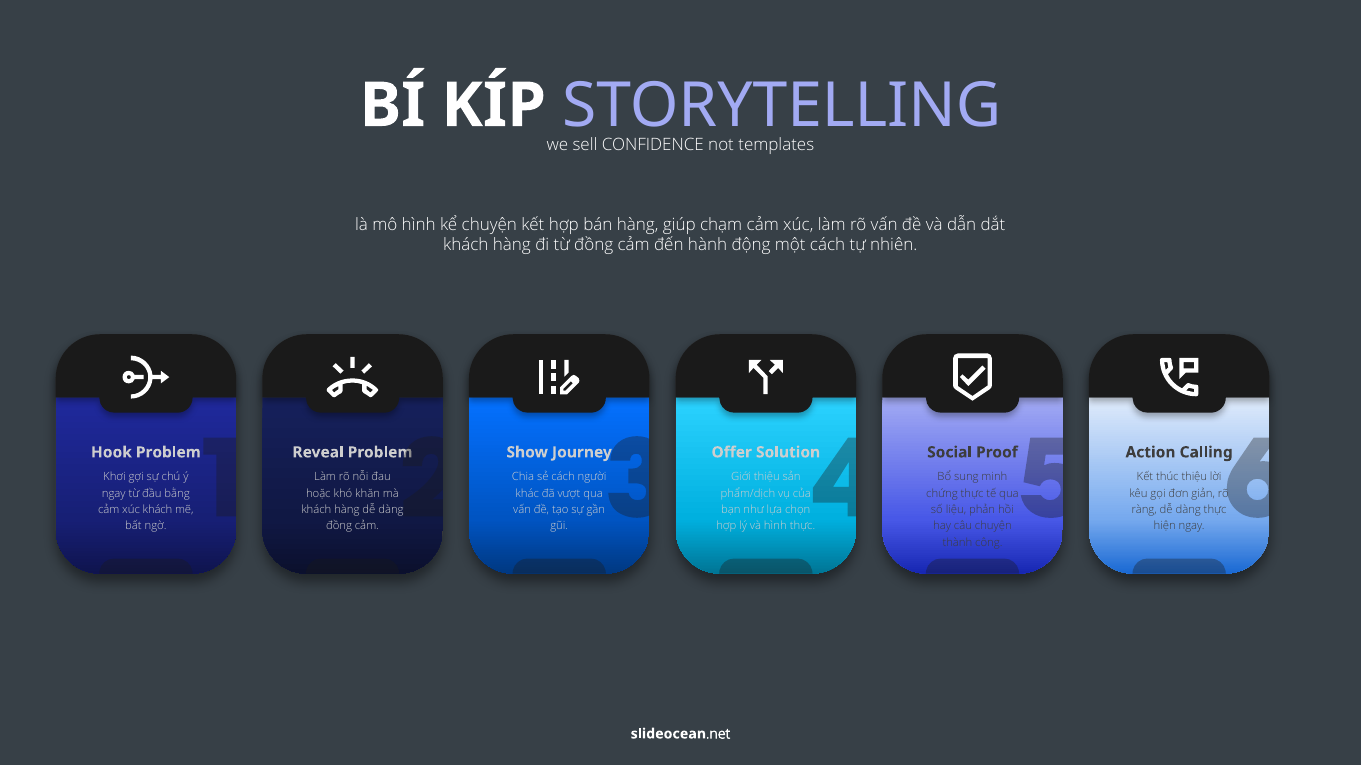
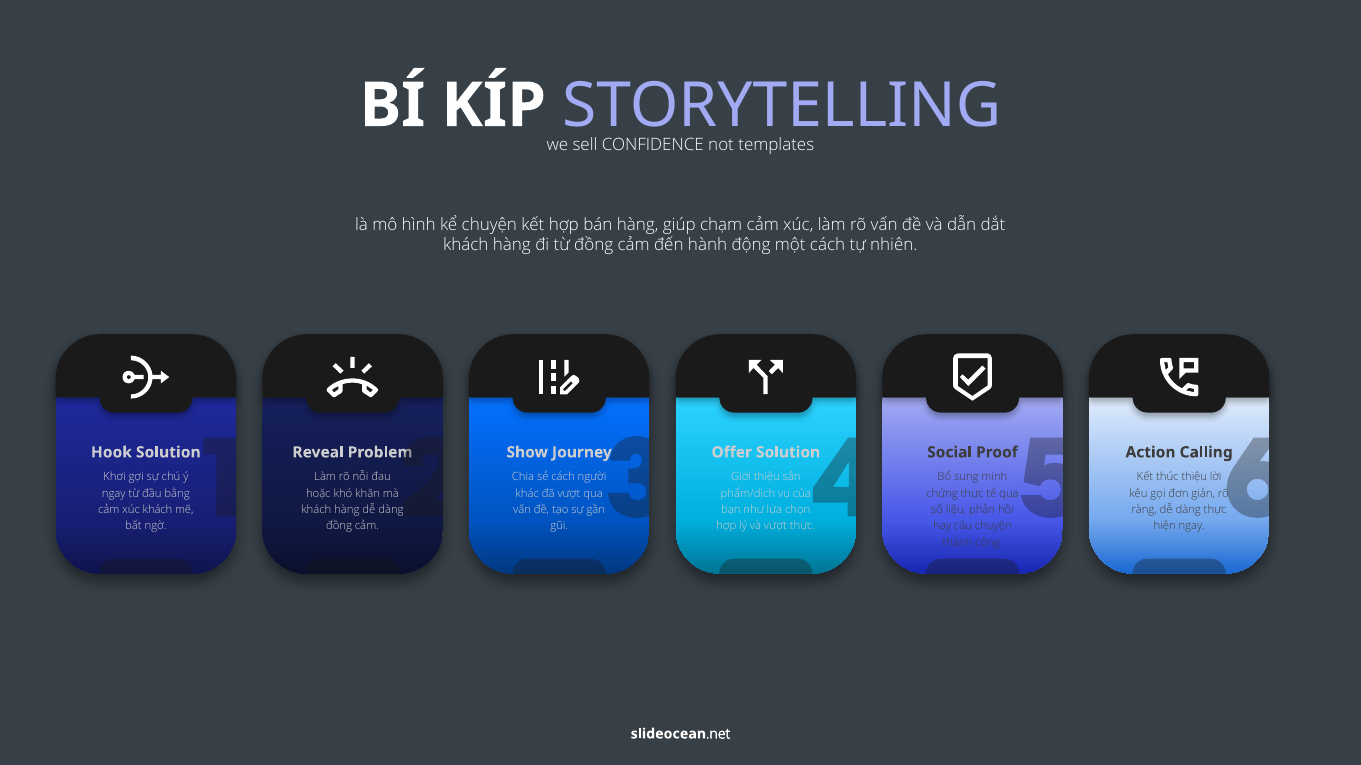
Hook Problem: Problem -> Solution
và hình: hình -> vượt
